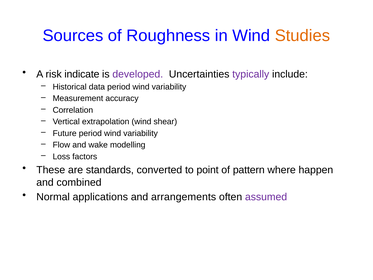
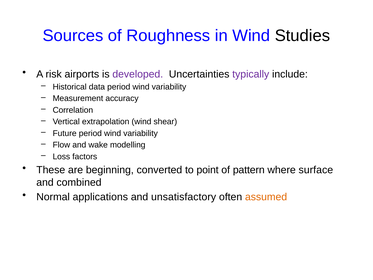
Studies colour: orange -> black
indicate: indicate -> airports
standards: standards -> beginning
happen: happen -> surface
arrangements: arrangements -> unsatisfactory
assumed colour: purple -> orange
